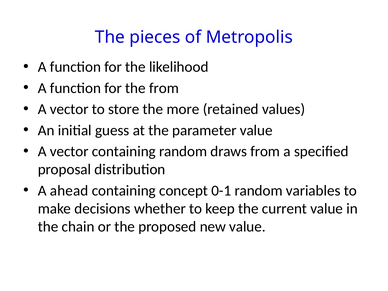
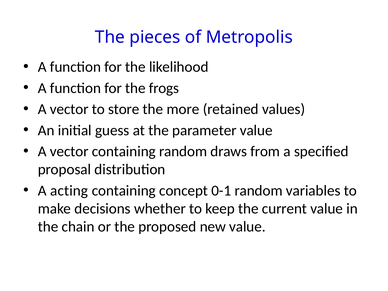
the from: from -> frogs
ahead: ahead -> acting
